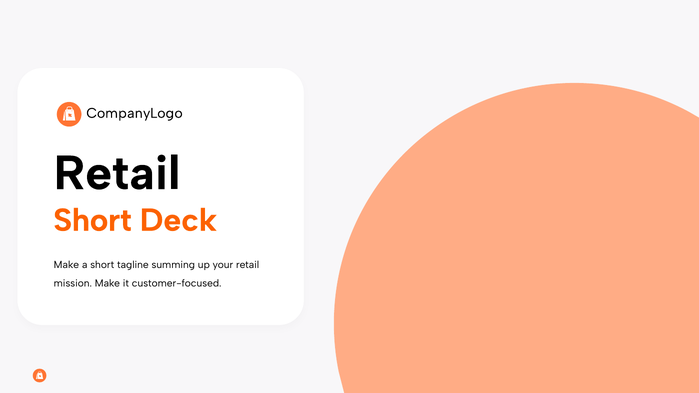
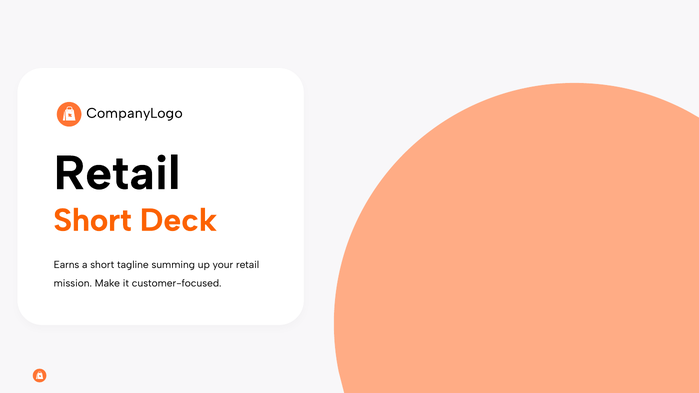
Make at (66, 265): Make -> Earns
